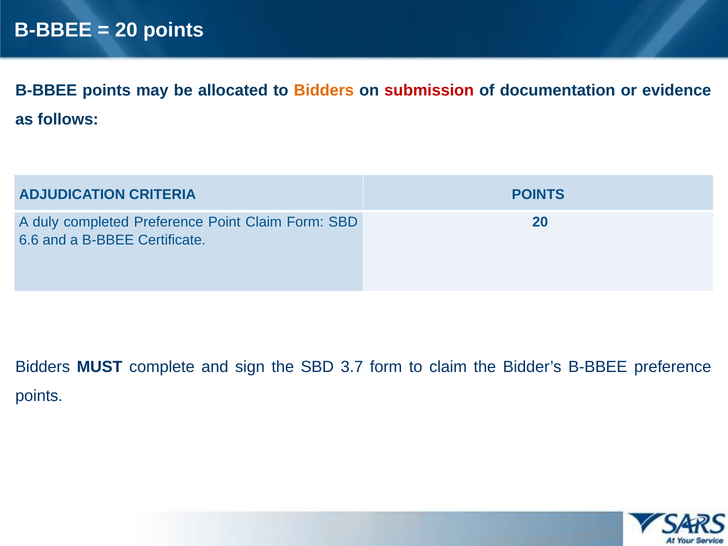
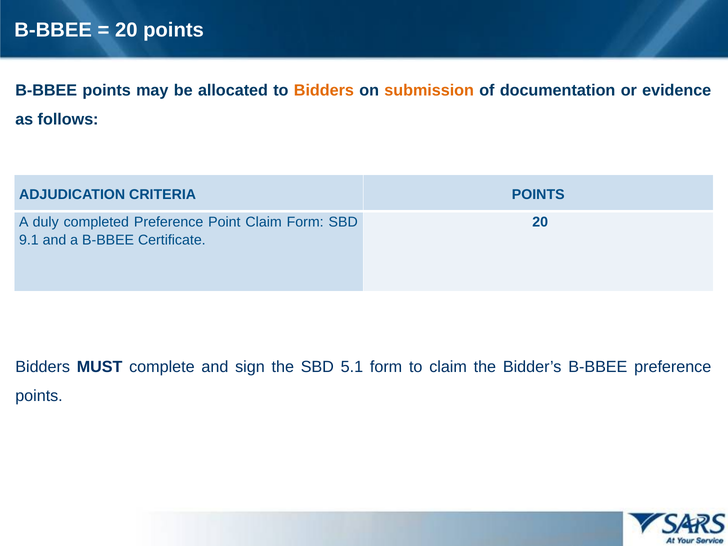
submission colour: red -> orange
6.6: 6.6 -> 9.1
3.7: 3.7 -> 5.1
